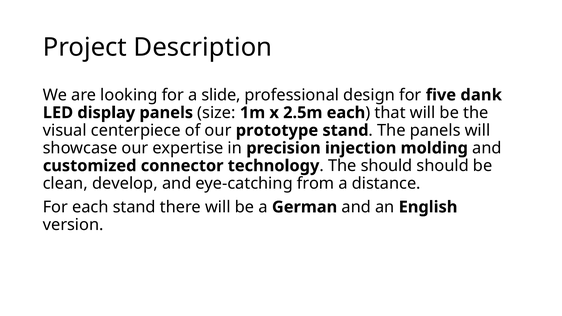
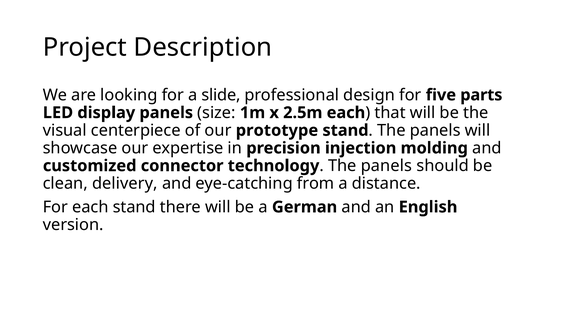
dank: dank -> parts
should at (387, 166): should -> panels
develop: develop -> delivery
